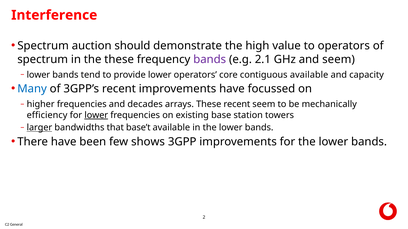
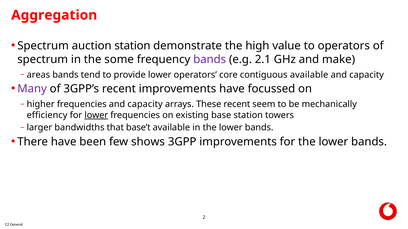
Interference: Interference -> Aggregation
auction should: should -> station
the these: these -> some
and seem: seem -> make
lower at (38, 75): lower -> areas
Many colour: blue -> purple
frequencies and decades: decades -> capacity
larger underline: present -> none
